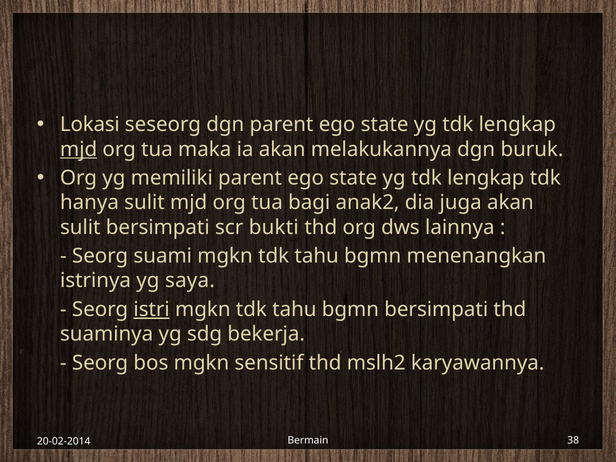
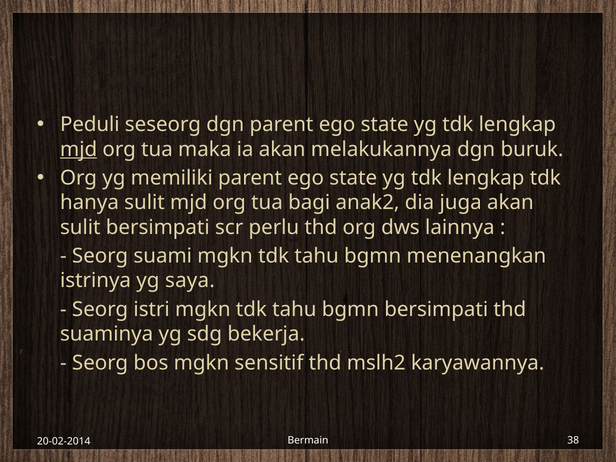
Lokasi: Lokasi -> Peduli
bukti: bukti -> perlu
istri underline: present -> none
